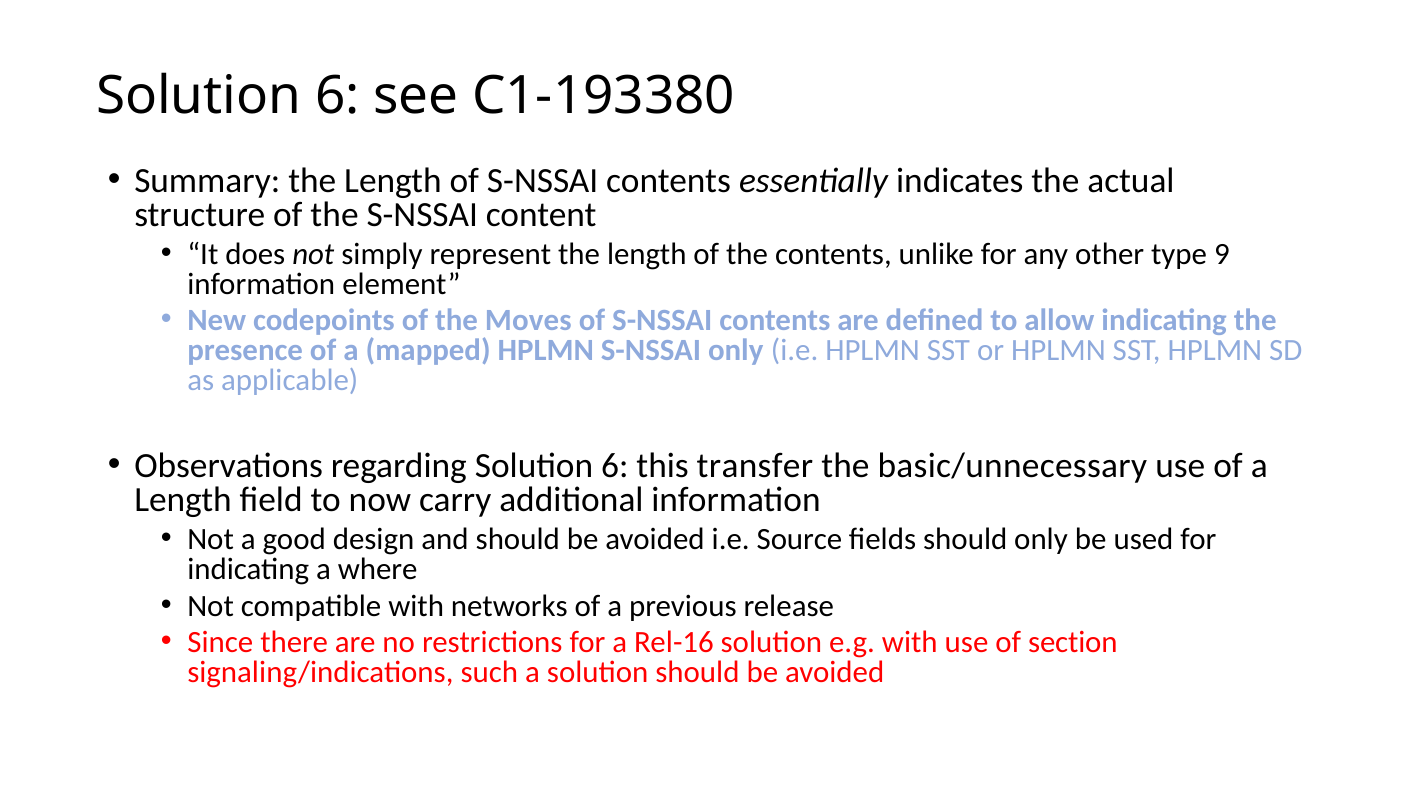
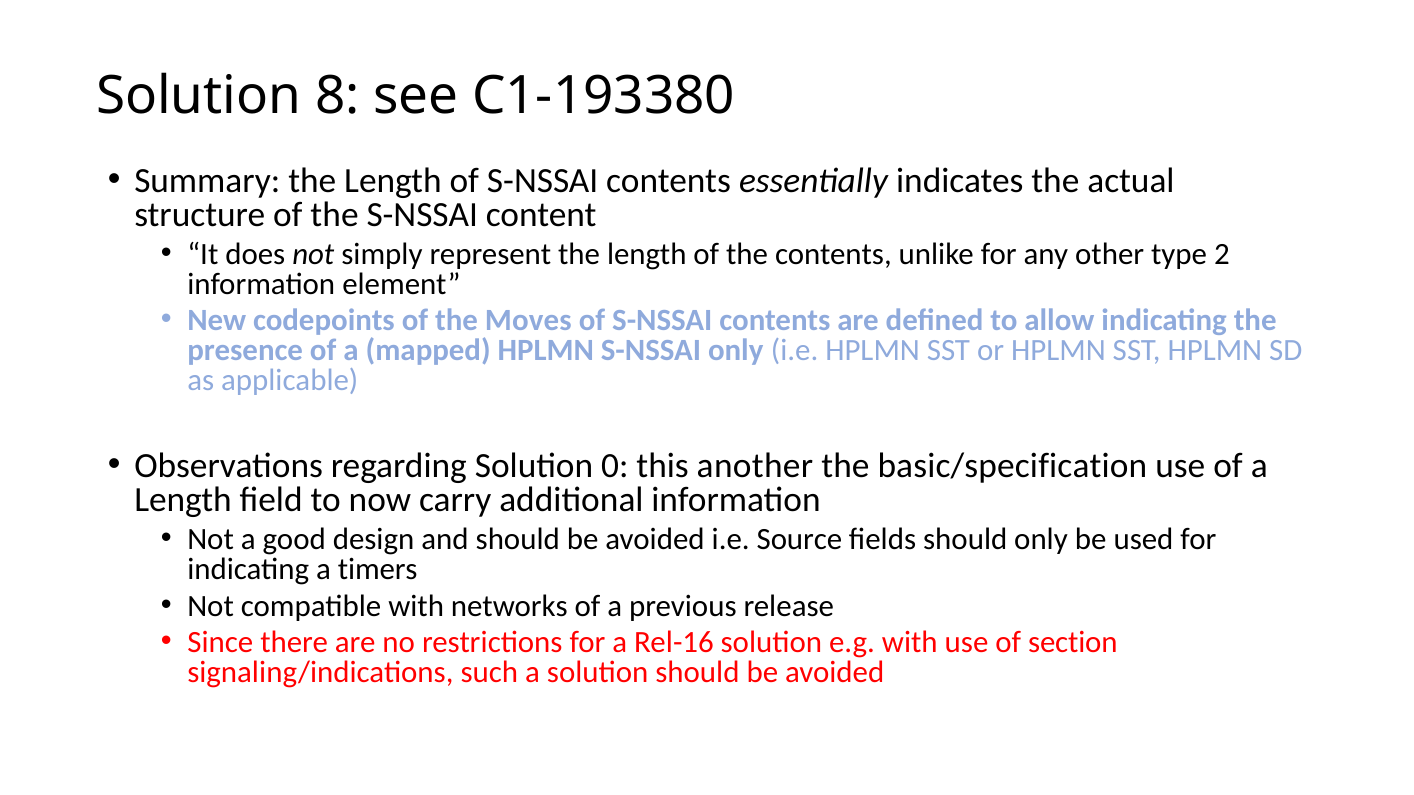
6 at (337, 96): 6 -> 8
9: 9 -> 2
regarding Solution 6: 6 -> 0
transfer: transfer -> another
basic/unnecessary: basic/unnecessary -> basic/specification
where: where -> timers
